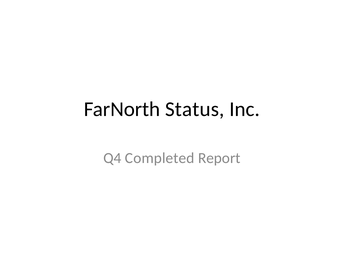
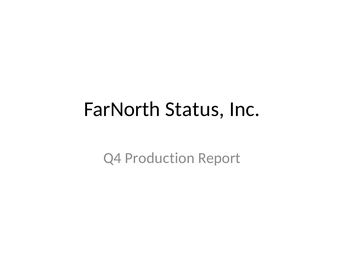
Completed: Completed -> Production
